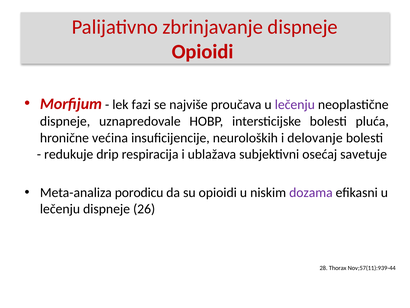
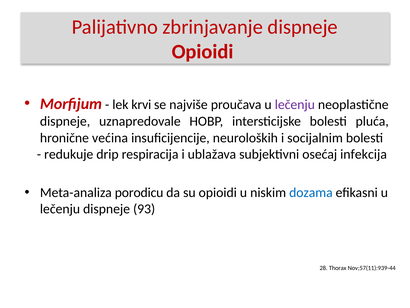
fazi: fazi -> krvi
delovanje: delovanje -> socijalnim
savetuje: savetuje -> infekcija
dozama colour: purple -> blue
26: 26 -> 93
